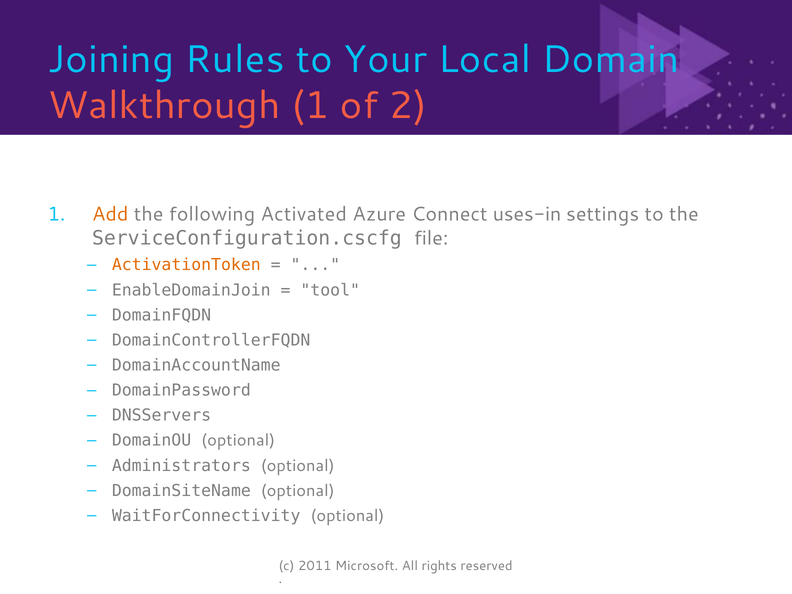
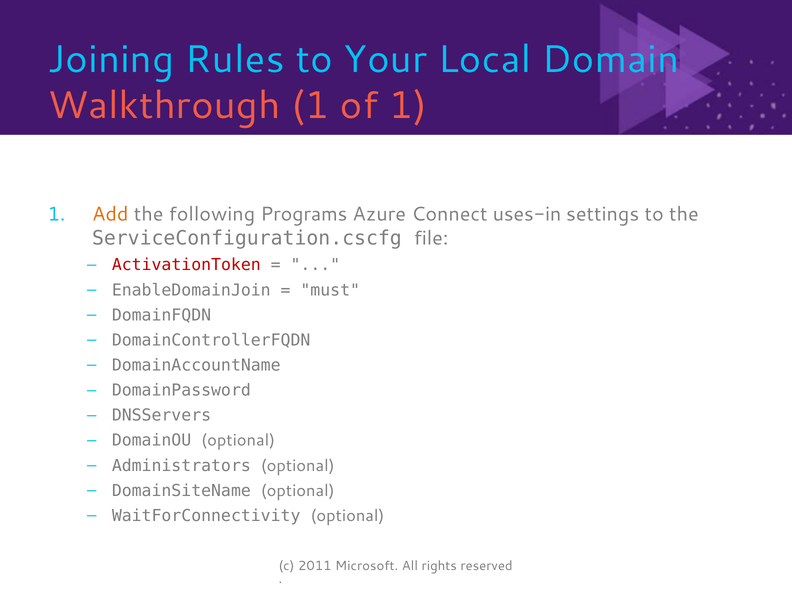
of 2: 2 -> 1
Activated: Activated -> Programs
ActivationToken colour: orange -> red
tool: tool -> must
